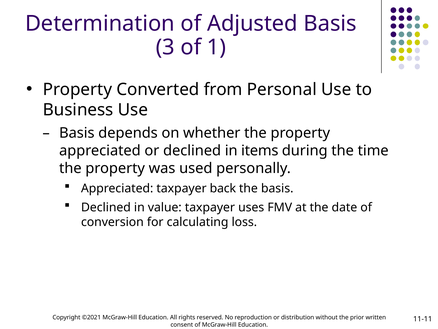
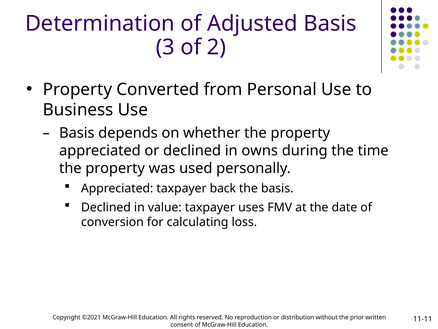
1: 1 -> 2
items: items -> owns
